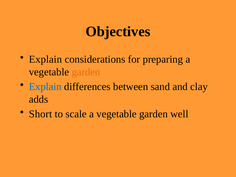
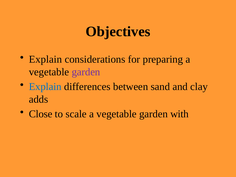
garden at (86, 72) colour: orange -> purple
Short: Short -> Close
well: well -> with
